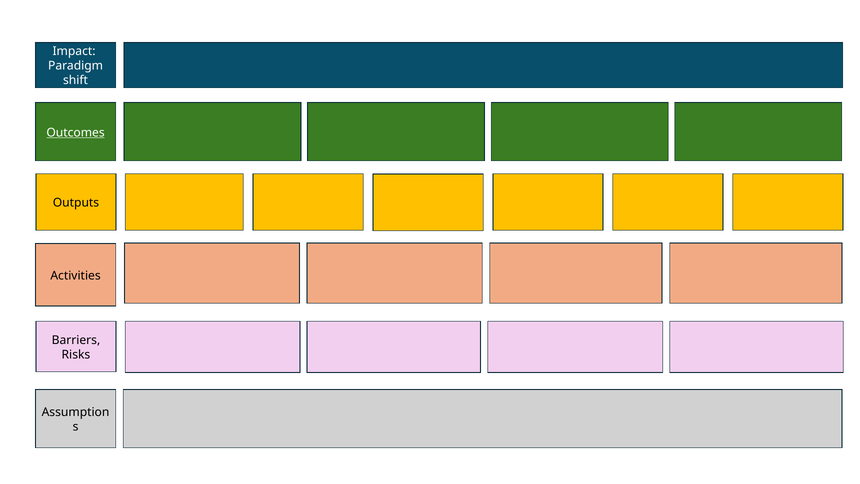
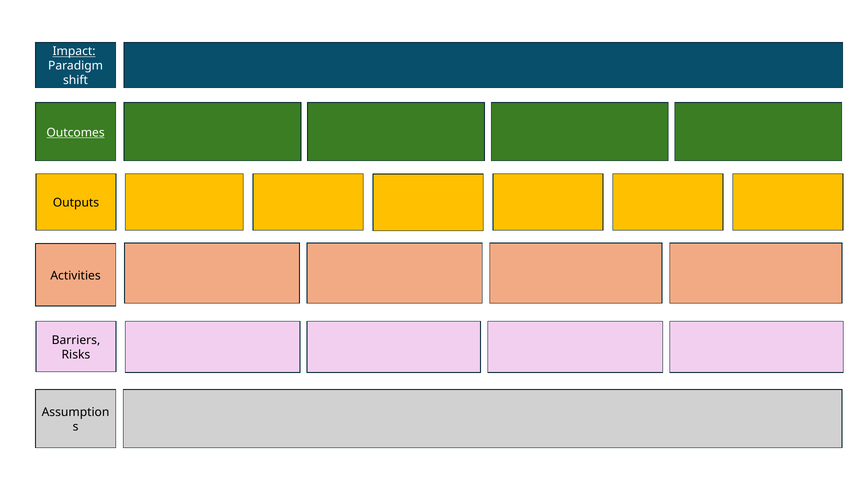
Impact underline: none -> present
